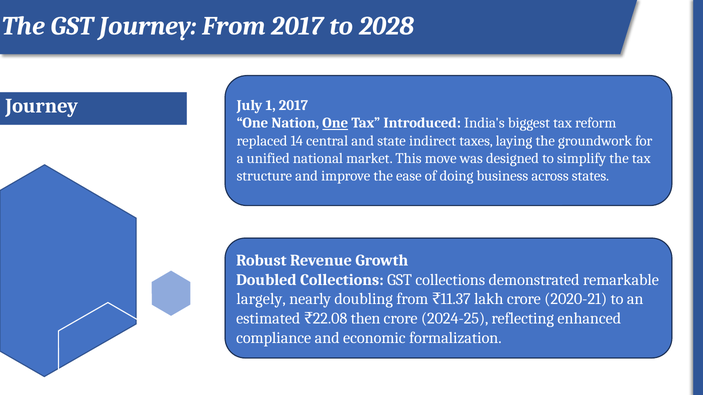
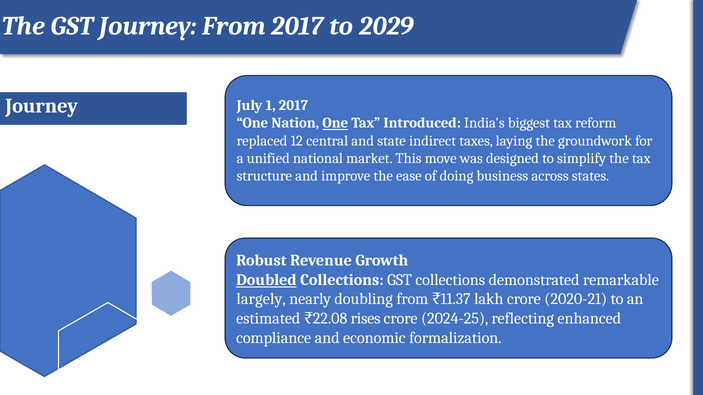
2028: 2028 -> 2029
14: 14 -> 12
Doubled underline: none -> present
then: then -> rises
